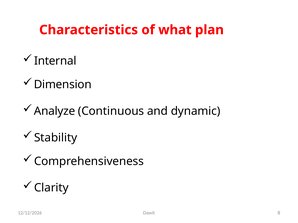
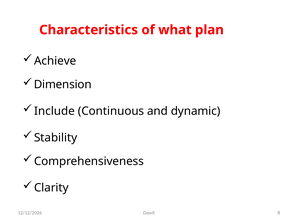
Internal: Internal -> Achieve
Analyze: Analyze -> Include
